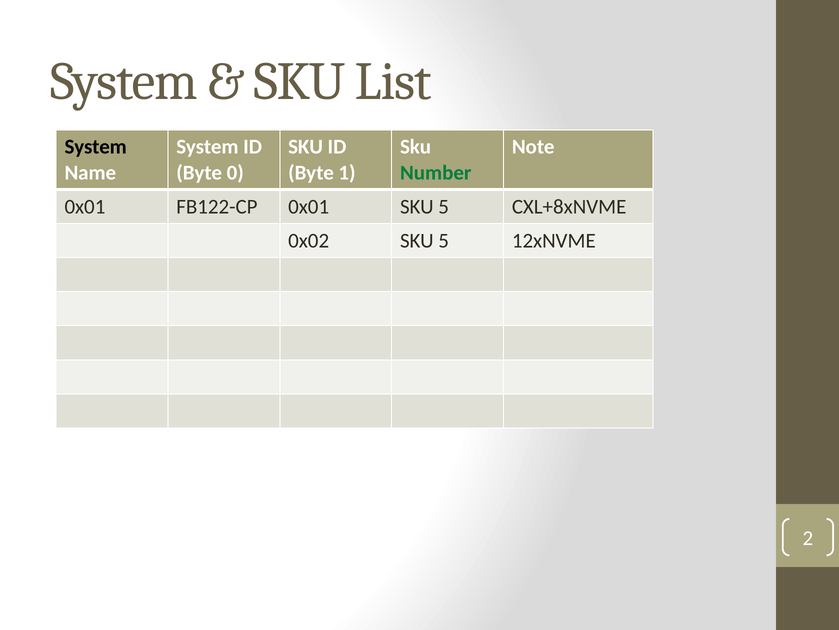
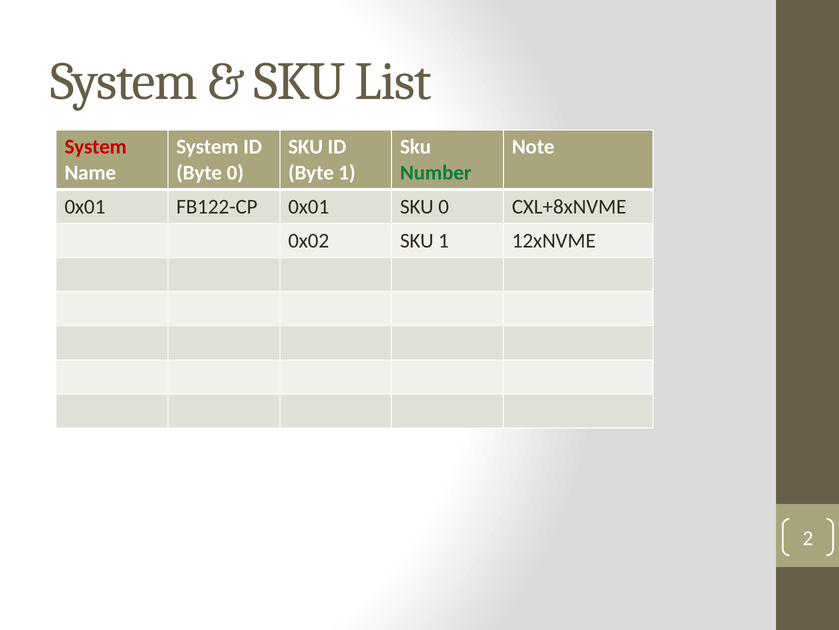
System at (96, 147) colour: black -> red
0x01 SKU 5: 5 -> 0
0x02 SKU 5: 5 -> 1
